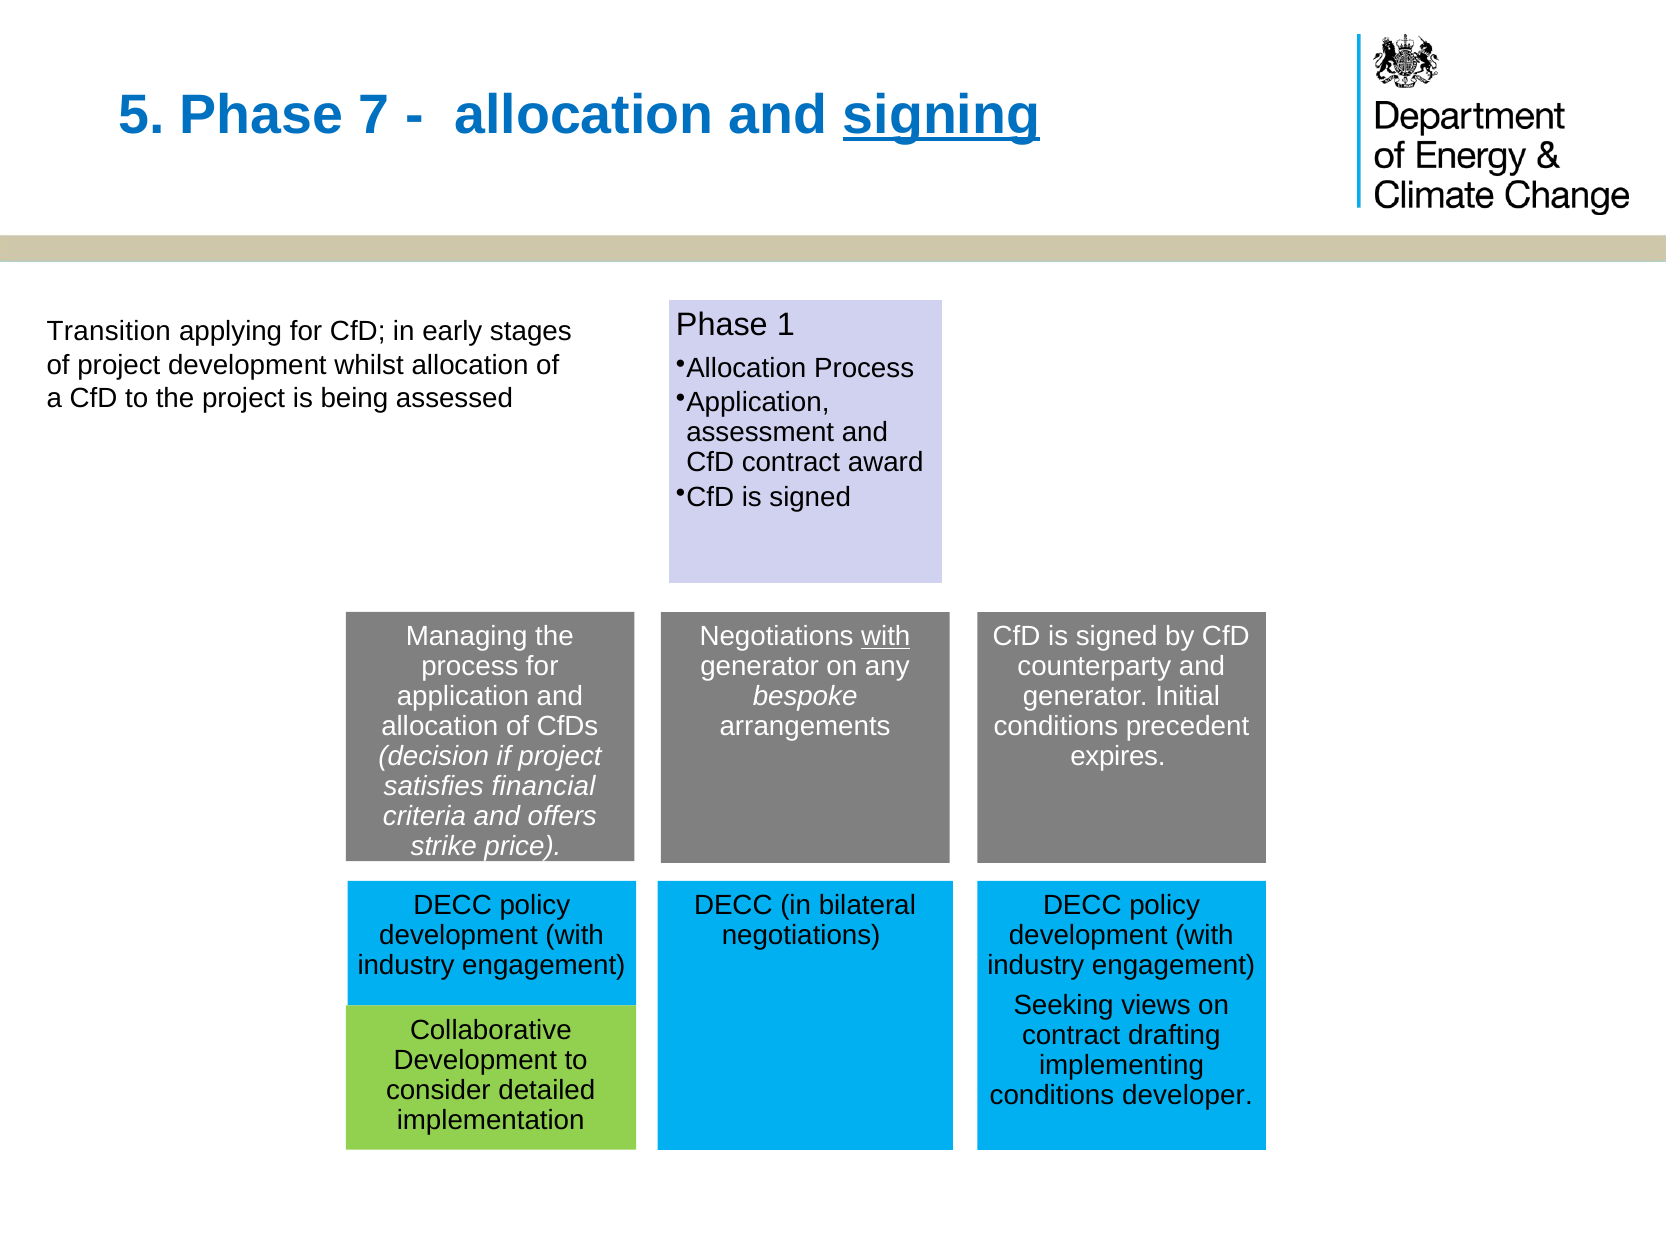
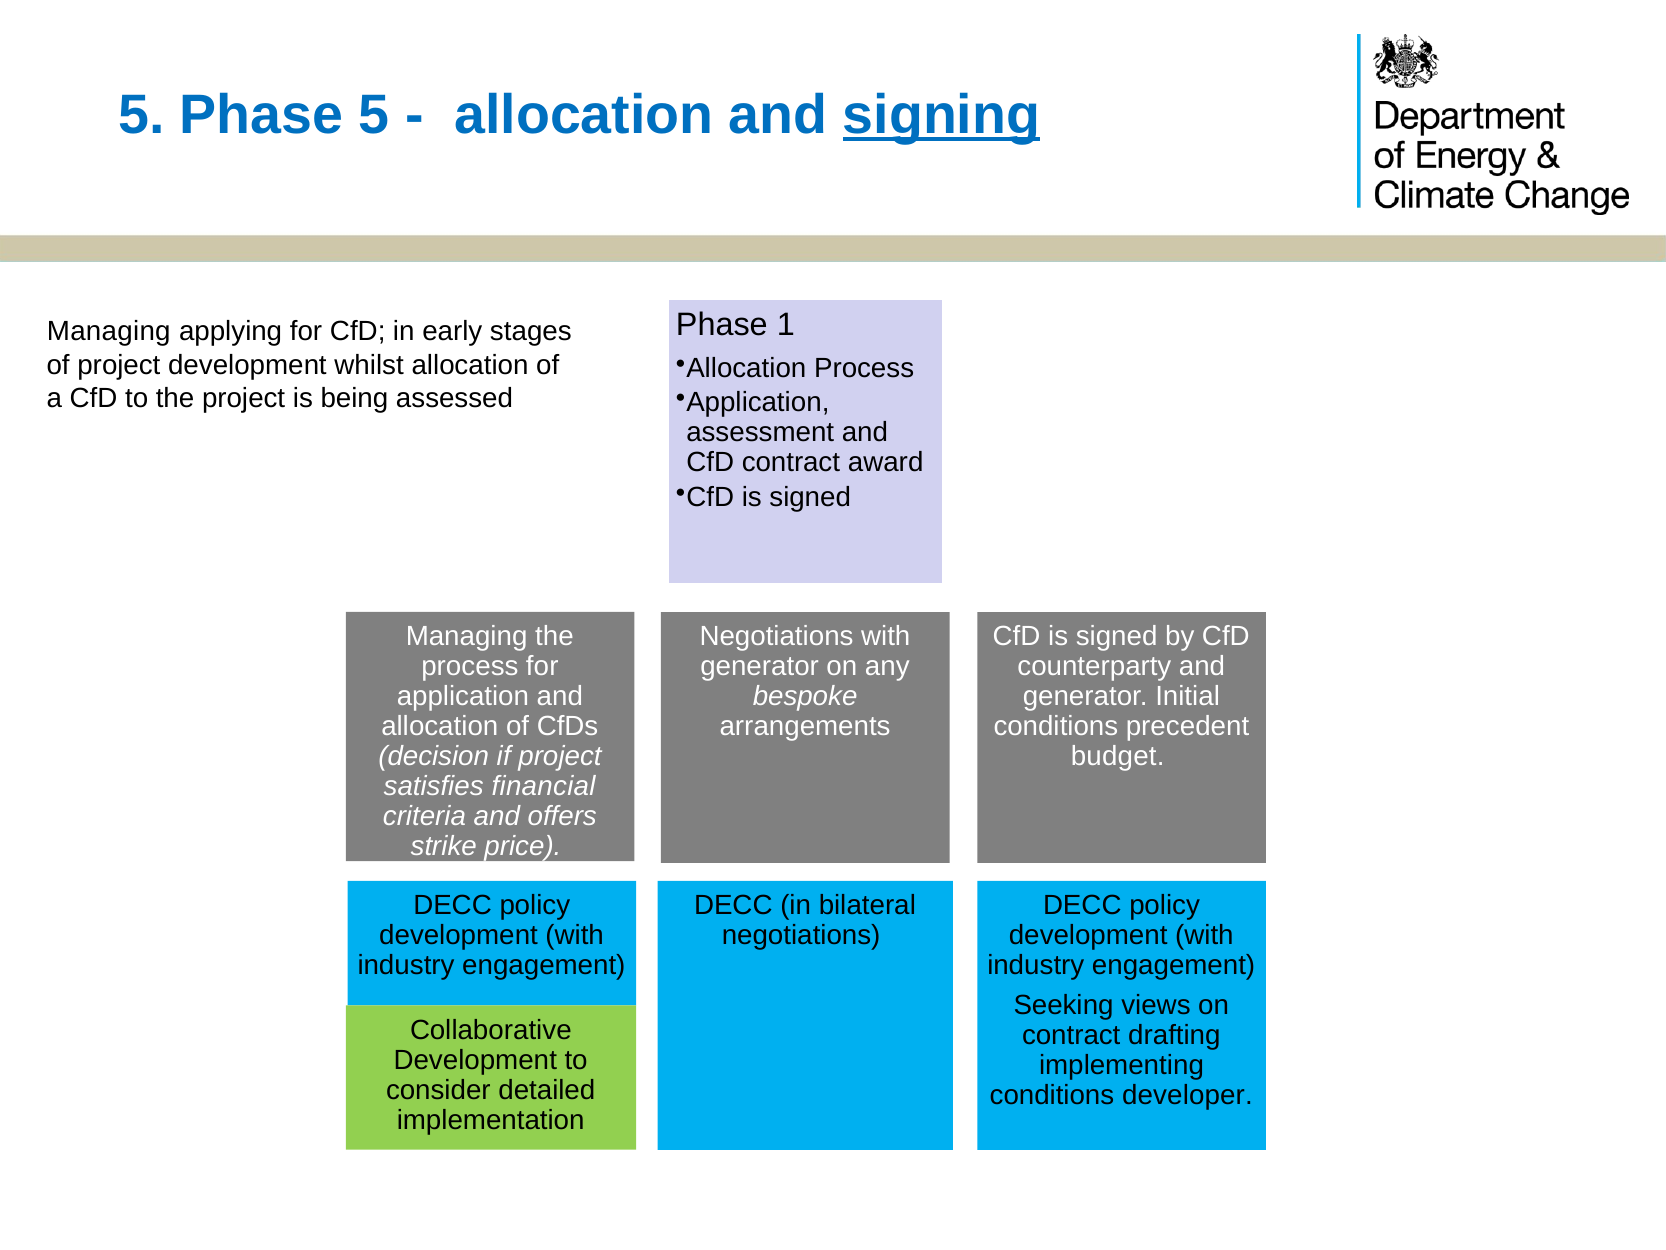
Phase 7: 7 -> 5
Transition at (109, 331): Transition -> Managing
with at (886, 636) underline: present -> none
expires: expires -> budget
